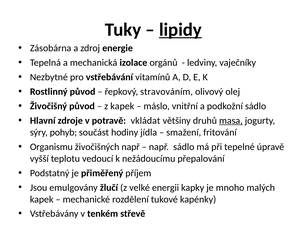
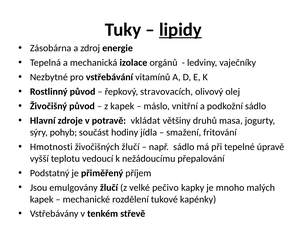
stravováním: stravováním -> stravovacích
masa underline: present -> none
Organismu: Organismu -> Hmotnosti
živočišných např: např -> žlučí
energii: energii -> pečivo
